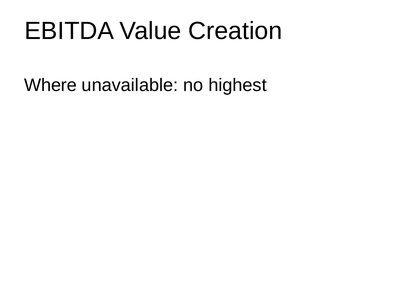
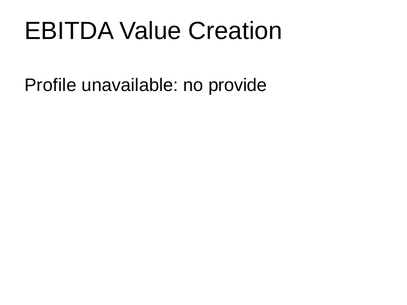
Where: Where -> Profile
highest: highest -> provide
